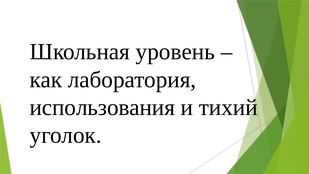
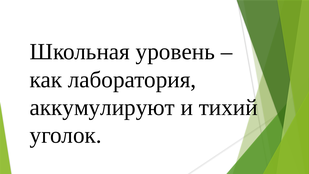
использования: использования -> аккумулируют
